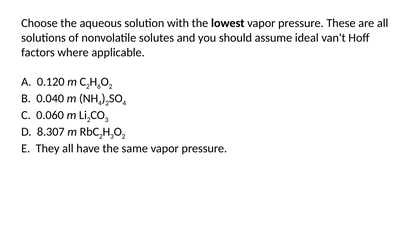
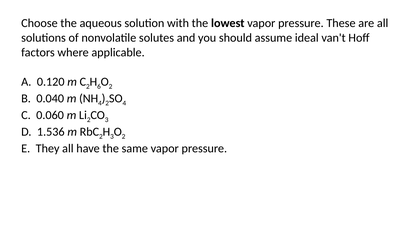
8.307: 8.307 -> 1.536
